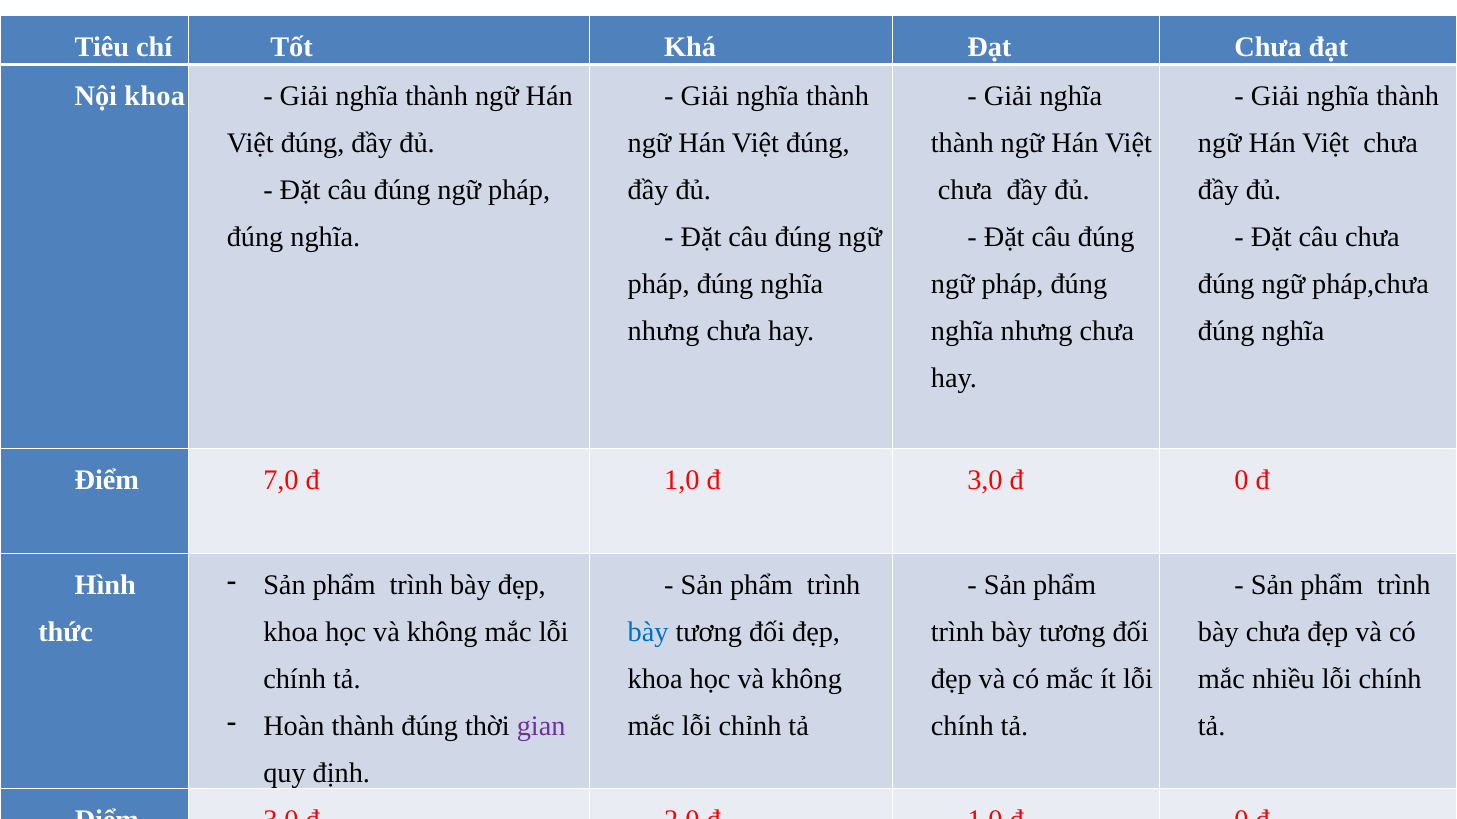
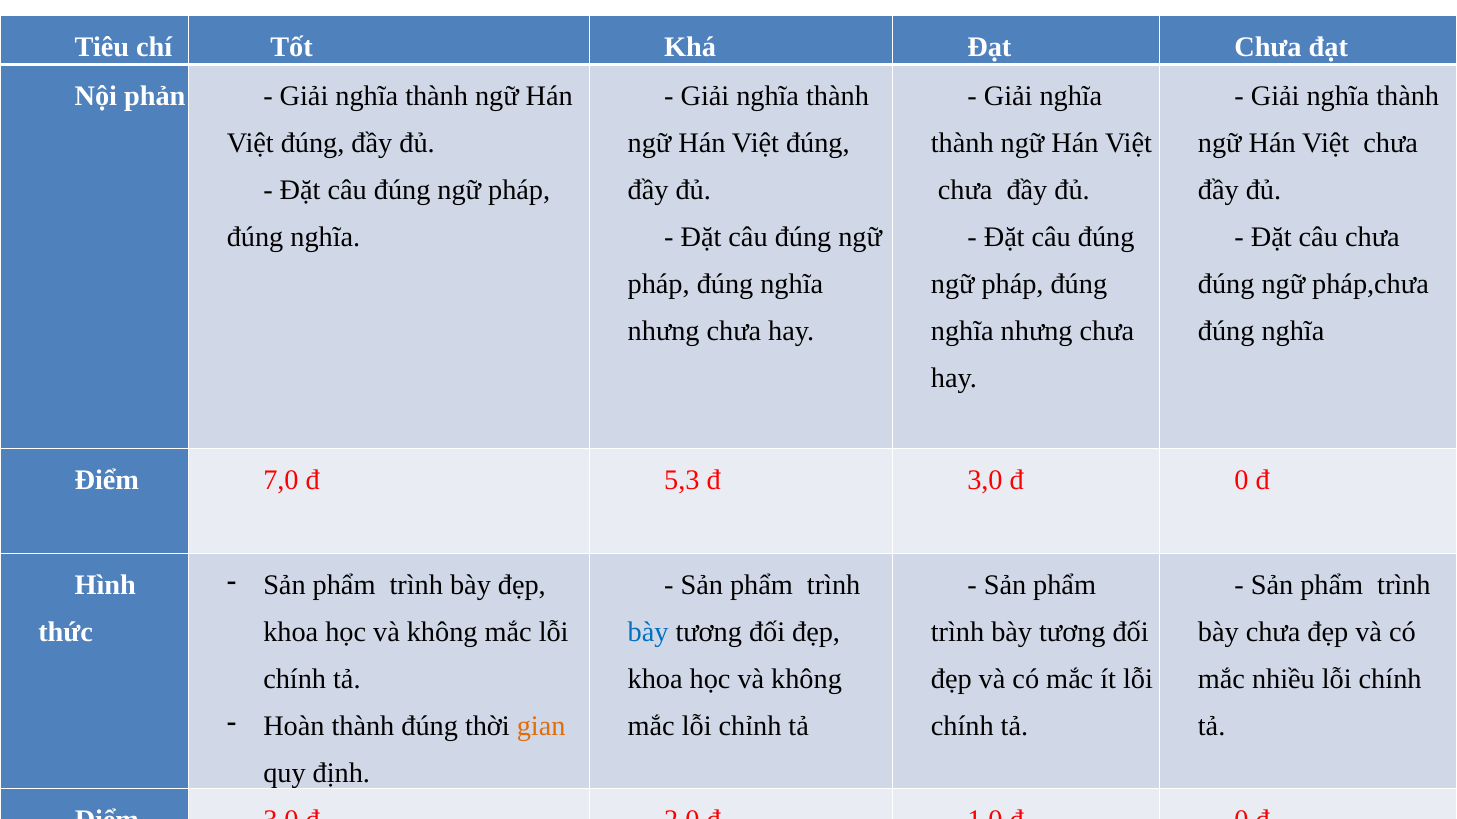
Nội khoa: khoa -> phản
7,0 đ 1,0: 1,0 -> 5,3
gian colour: purple -> orange
